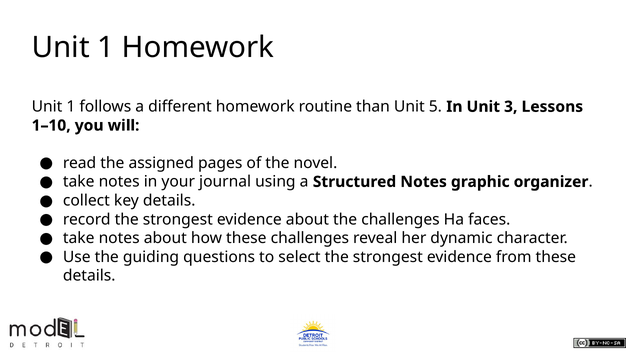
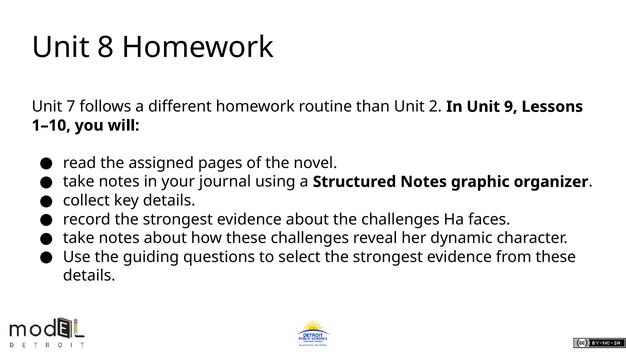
1 at (106, 48): 1 -> 8
1 at (71, 107): 1 -> 7
5: 5 -> 2
3: 3 -> 9
